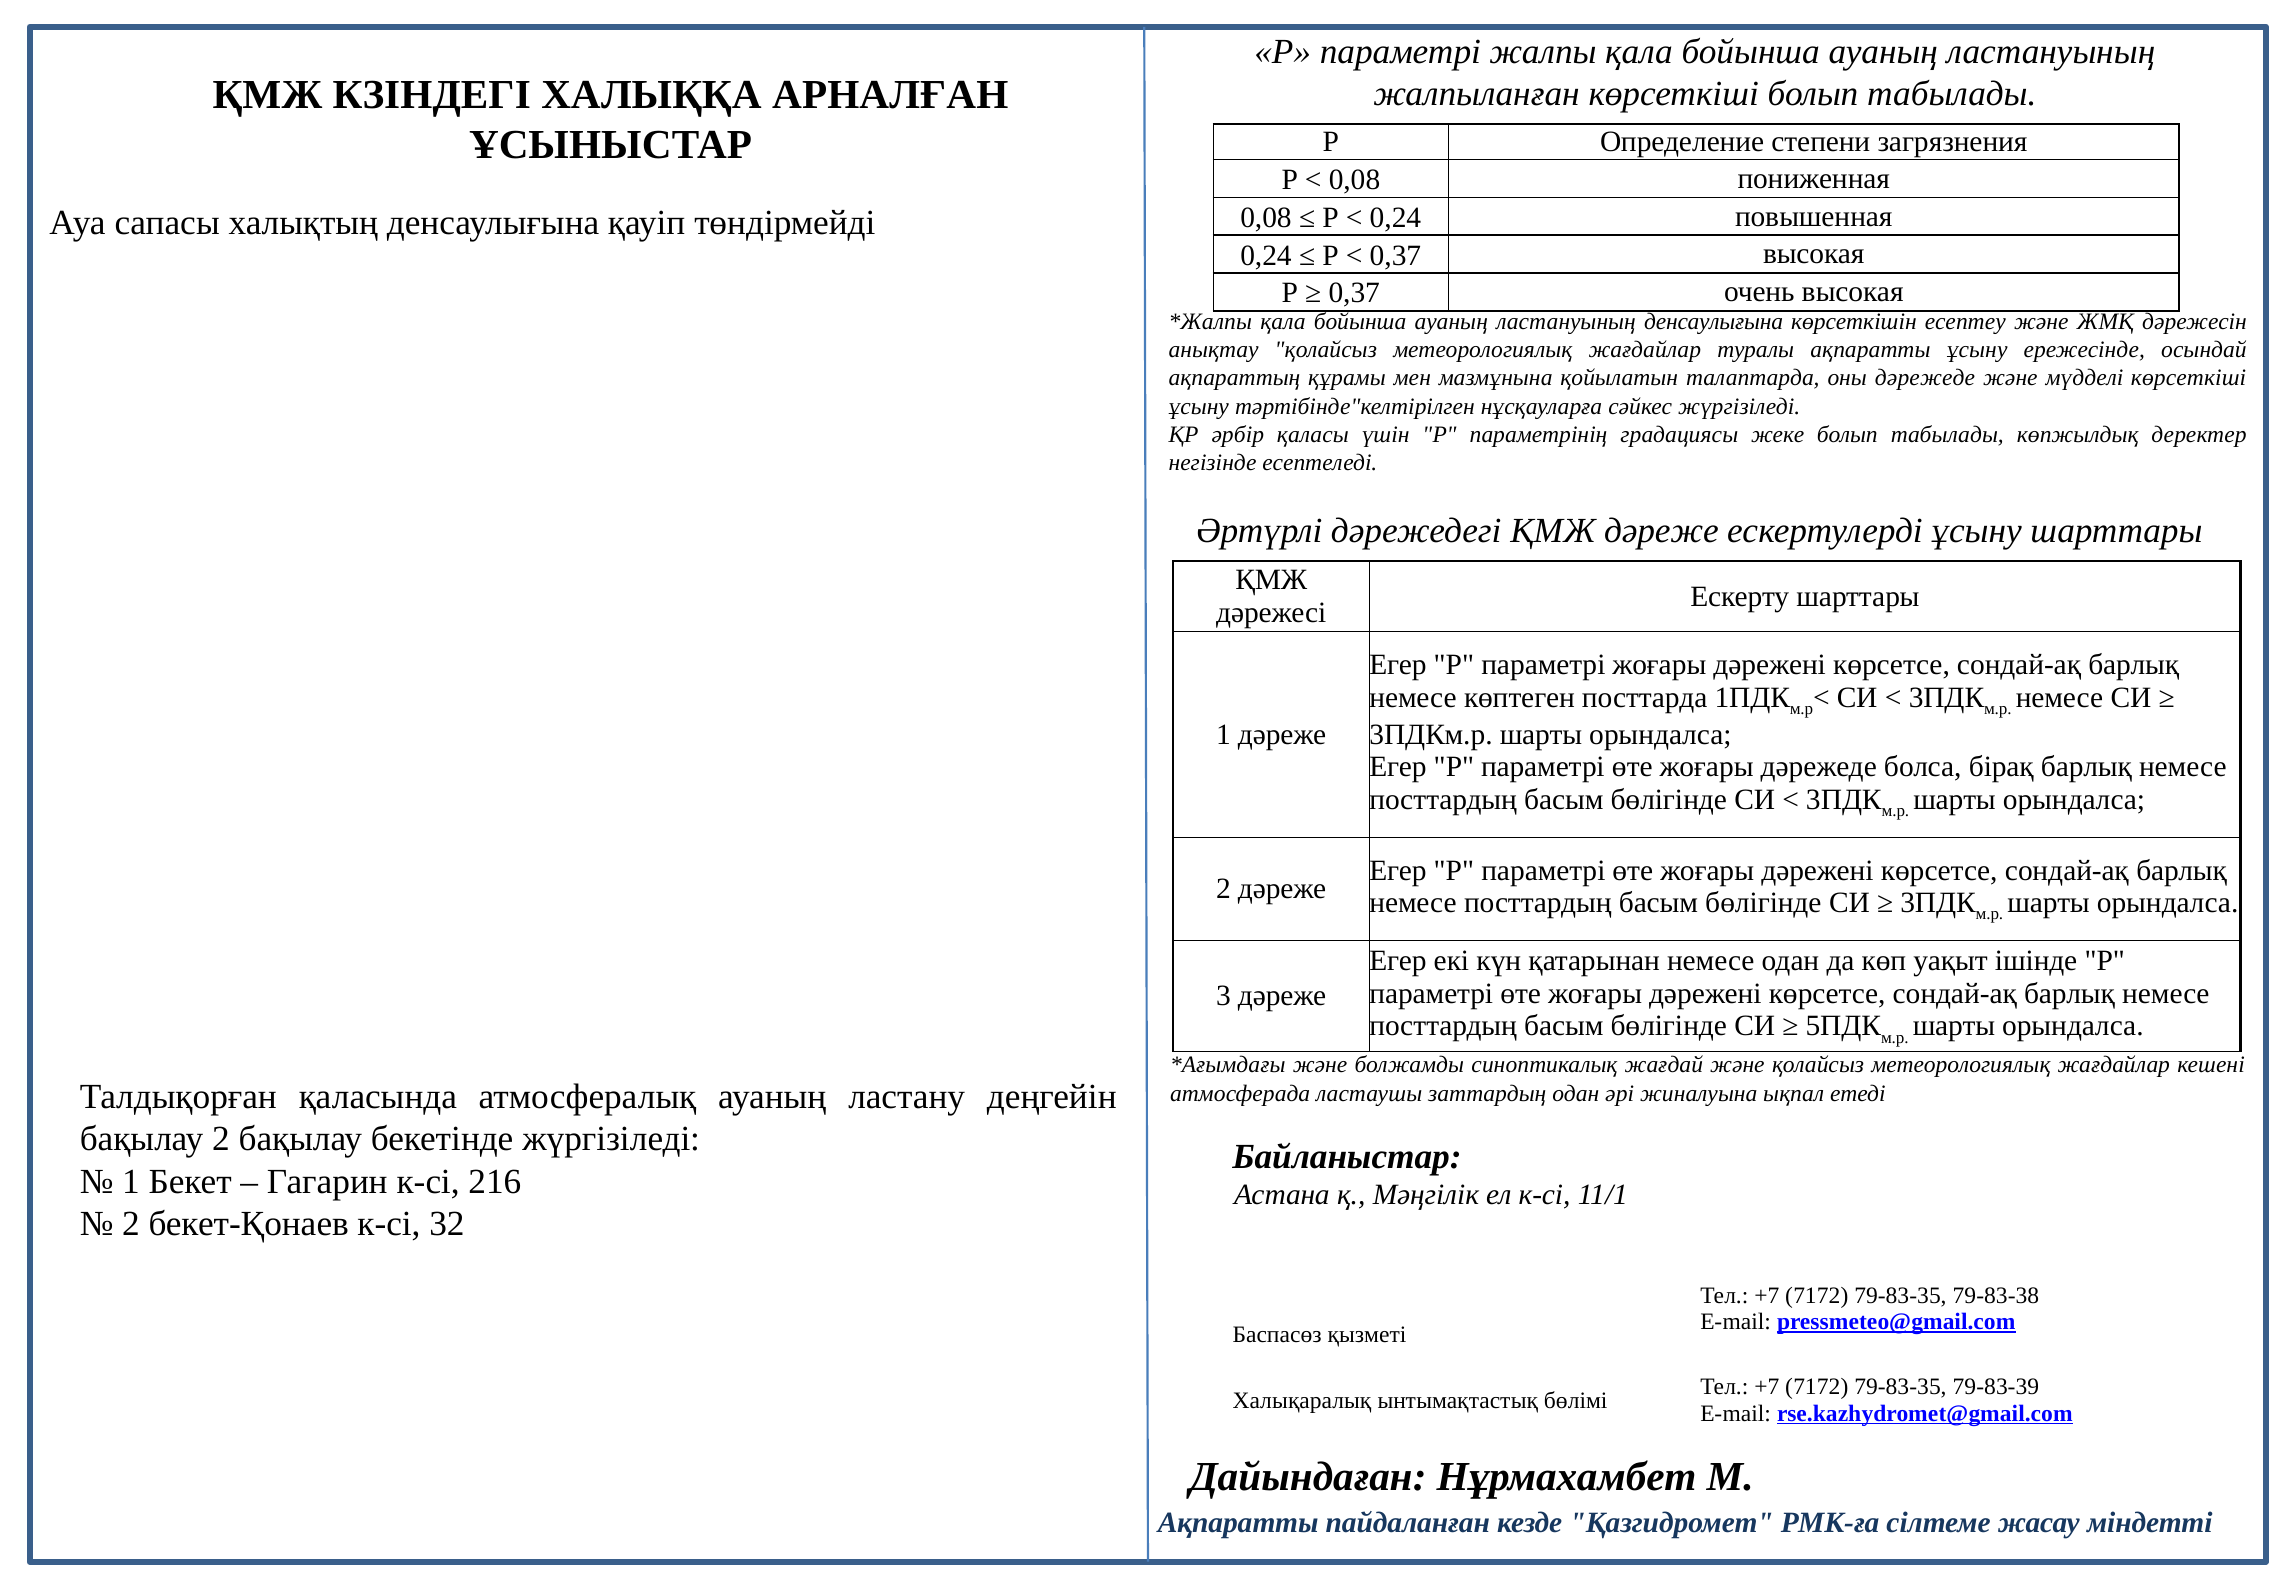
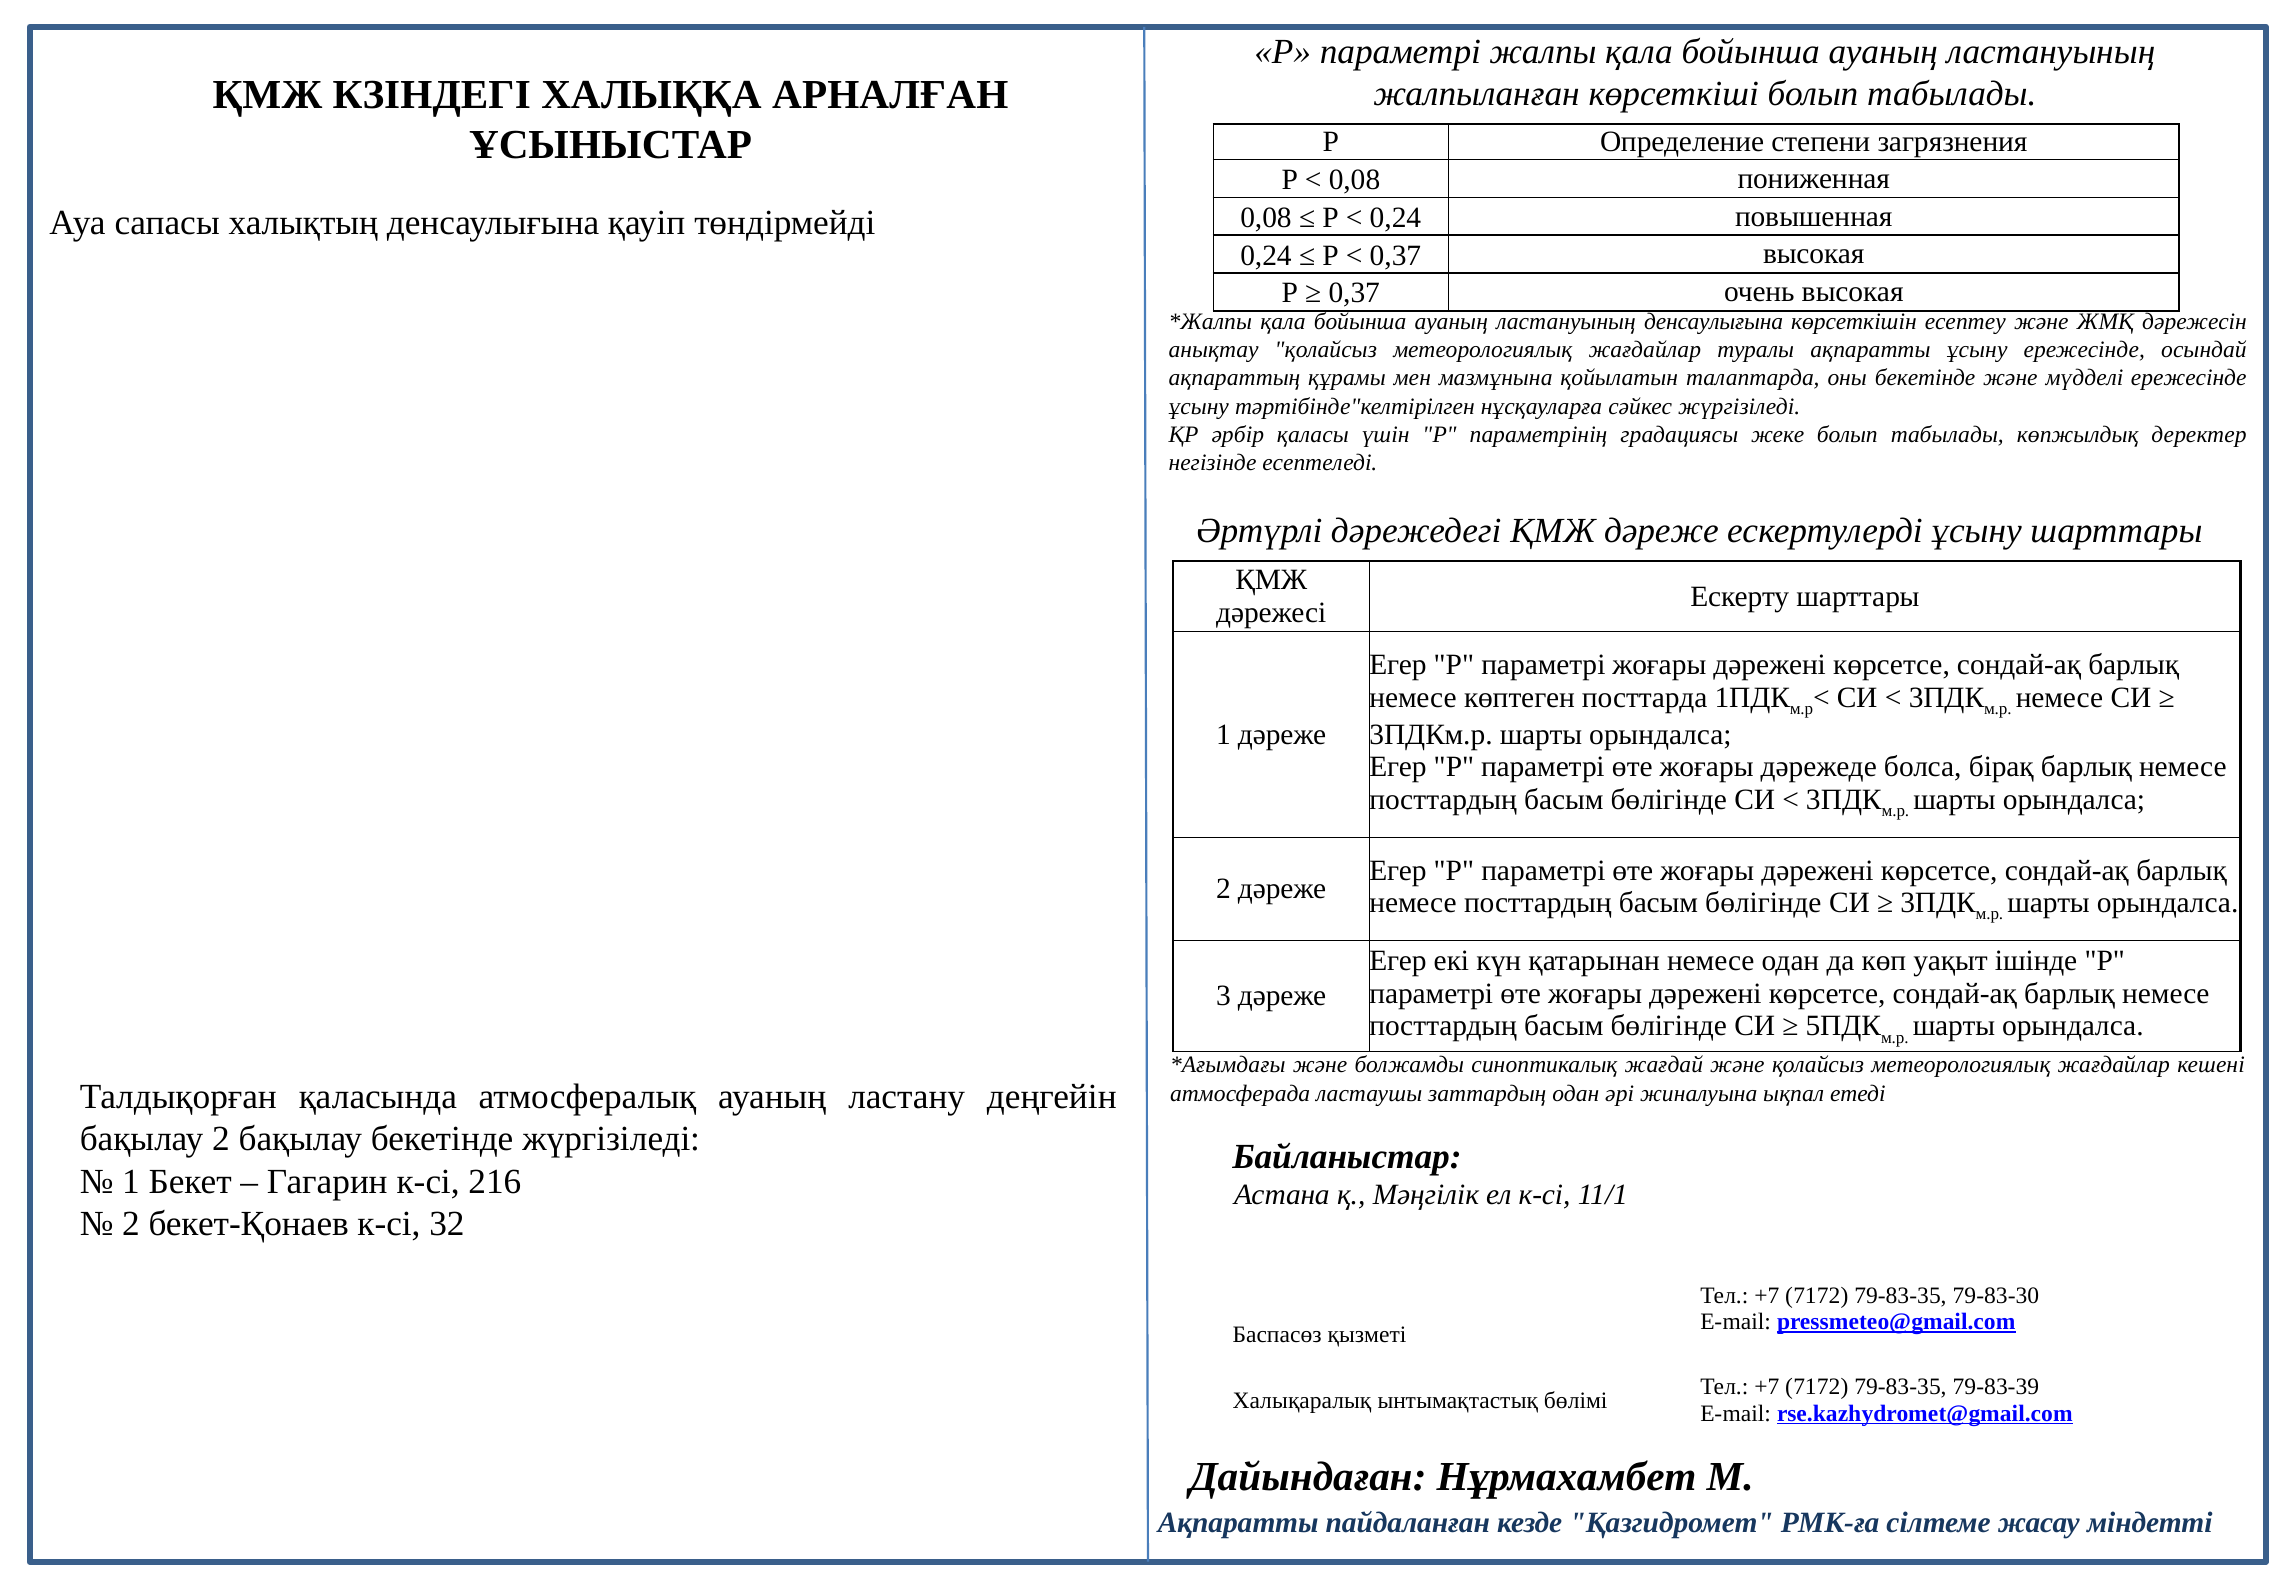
оны дәрежеде: дәрежеде -> бекетінде
мүдделі көрсеткіші: көрсеткіші -> ережесінде
79-83-38: 79-83-38 -> 79-83-30
